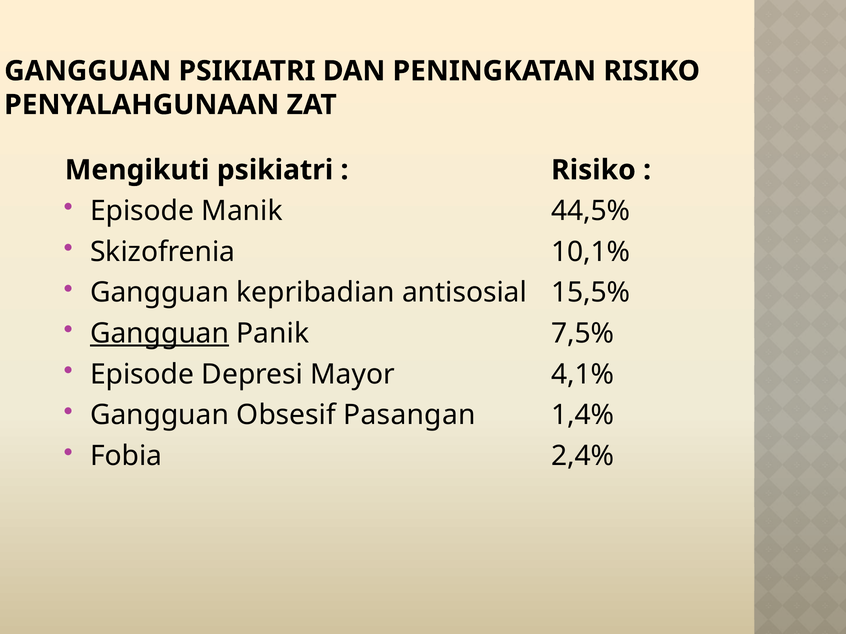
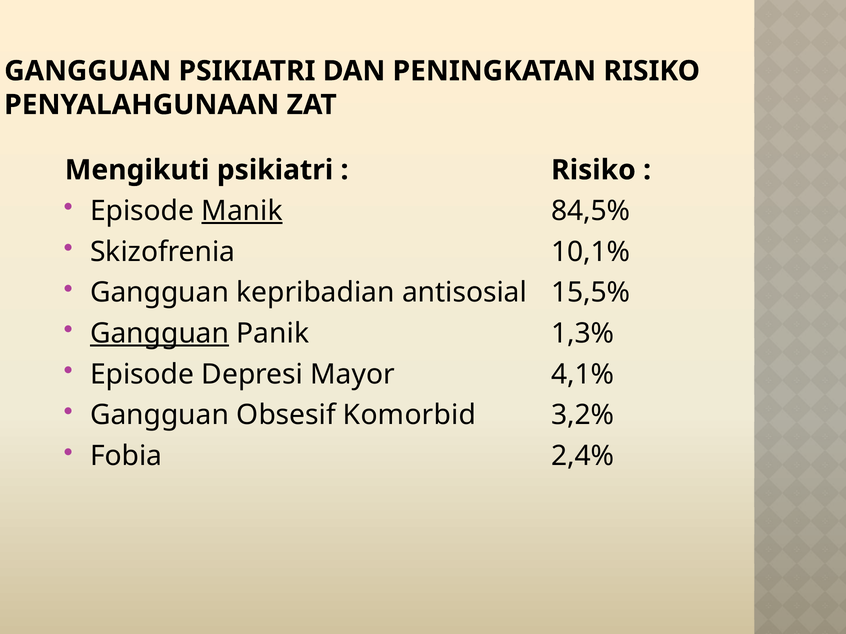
Manik underline: none -> present
44,5%: 44,5% -> 84,5%
7,5%: 7,5% -> 1,3%
Pasangan: Pasangan -> Komorbid
1,4%: 1,4% -> 3,2%
